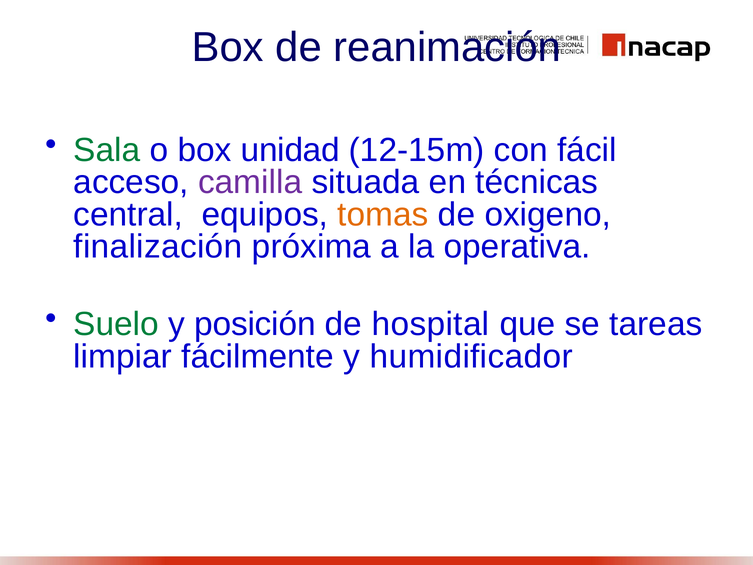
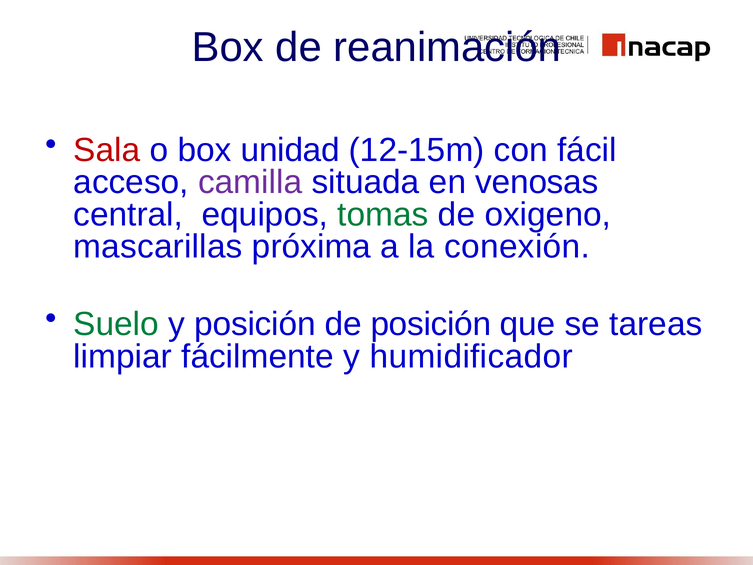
Sala colour: green -> red
técnicas: técnicas -> venosas
tomas colour: orange -> green
finalización: finalización -> mascarillas
operativa: operativa -> conexión
de hospital: hospital -> posición
